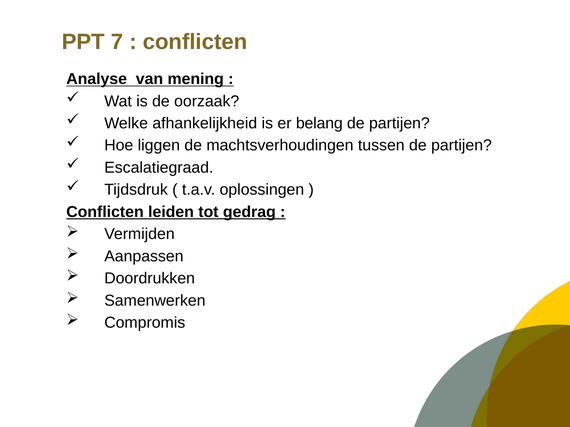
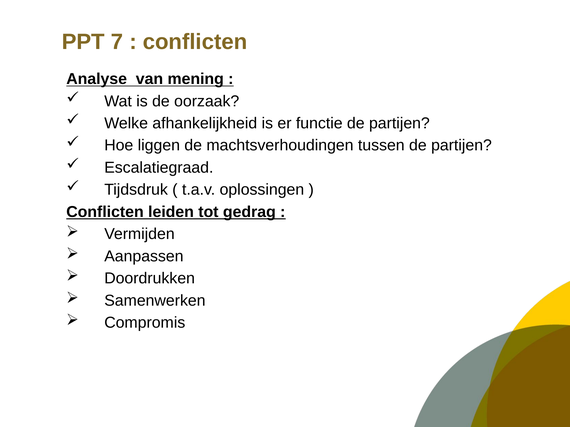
belang: belang -> functie
